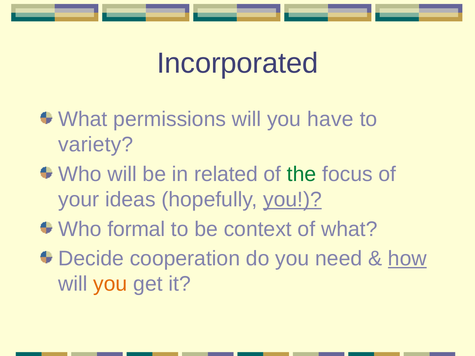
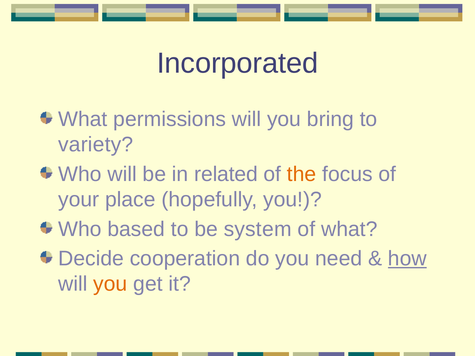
have: have -> bring
the colour: green -> orange
ideas: ideas -> place
you at (292, 200) underline: present -> none
formal: formal -> based
context: context -> system
